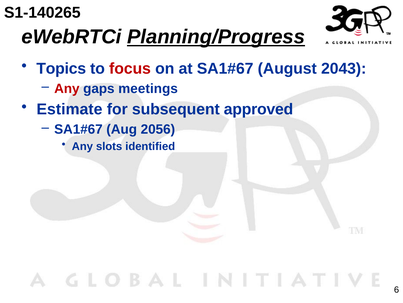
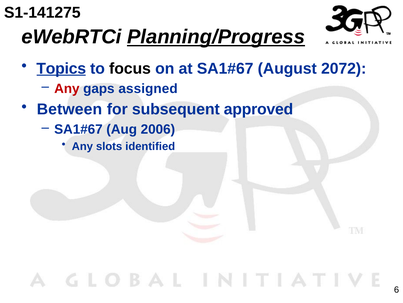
S1-140265: S1-140265 -> S1-141275
Topics underline: none -> present
focus colour: red -> black
2043: 2043 -> 2072
meetings: meetings -> assigned
Estimate: Estimate -> Between
2056: 2056 -> 2006
